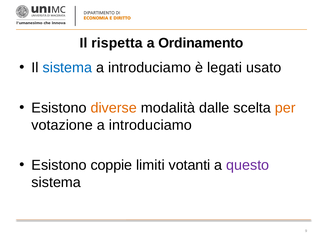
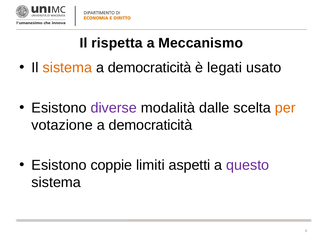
Ordinamento: Ordinamento -> Meccanismo
sistema at (67, 68) colour: blue -> orange
introduciamo at (150, 68): introduciamo -> democraticità
diverse colour: orange -> purple
votazione a introduciamo: introduciamo -> democraticità
votanti: votanti -> aspetti
